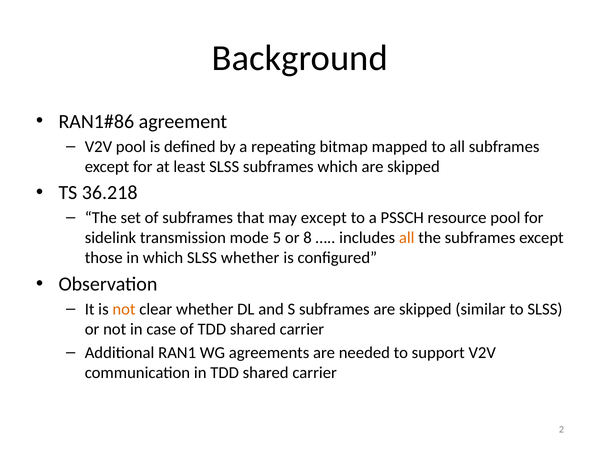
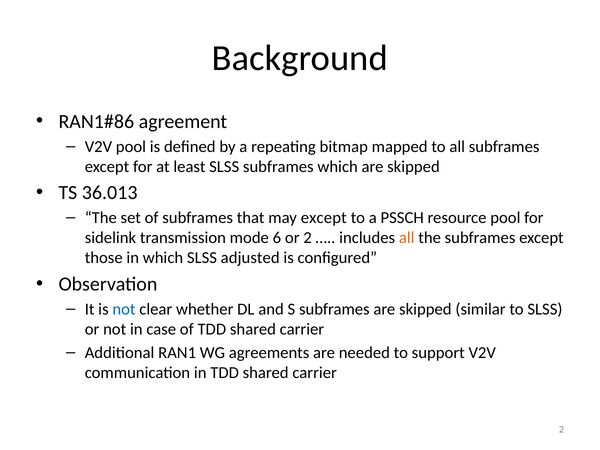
36.218: 36.218 -> 36.013
5: 5 -> 6
or 8: 8 -> 2
SLSS whether: whether -> adjusted
not at (124, 309) colour: orange -> blue
